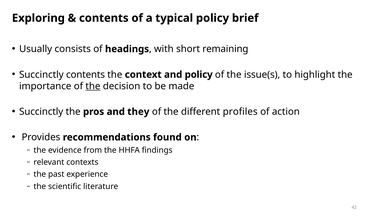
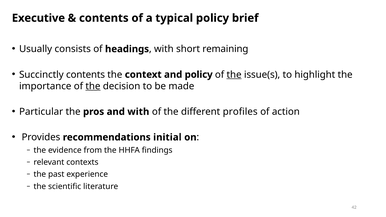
Exploring: Exploring -> Executive
the at (234, 75) underline: none -> present
Succinctly at (41, 112): Succinctly -> Particular
and they: they -> with
found: found -> initial
